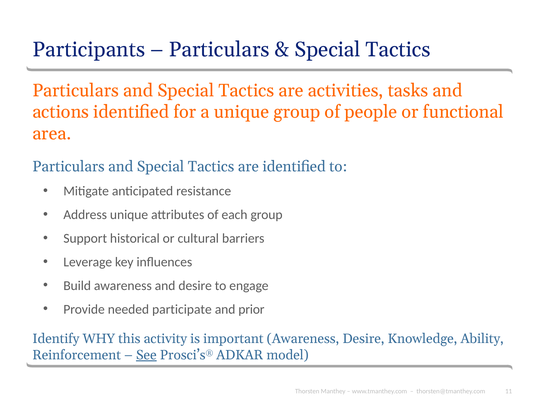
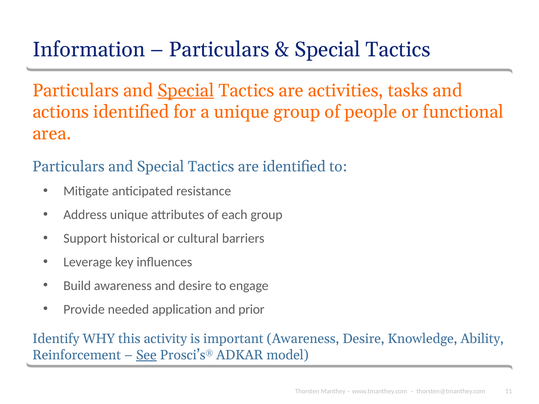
Participants: Participants -> Information
Special at (186, 91) underline: none -> present
participate: participate -> application
